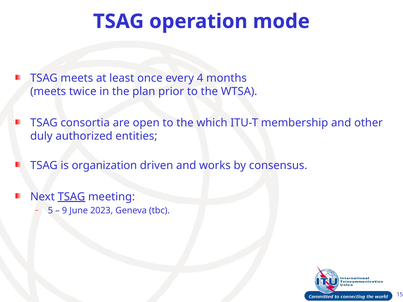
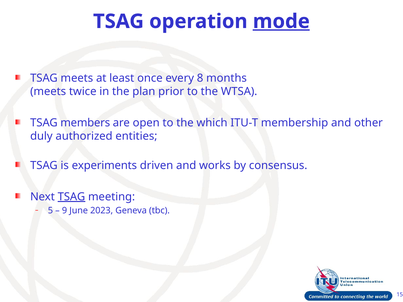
mode underline: none -> present
4: 4 -> 8
consortia: consortia -> members
organization: organization -> experiments
